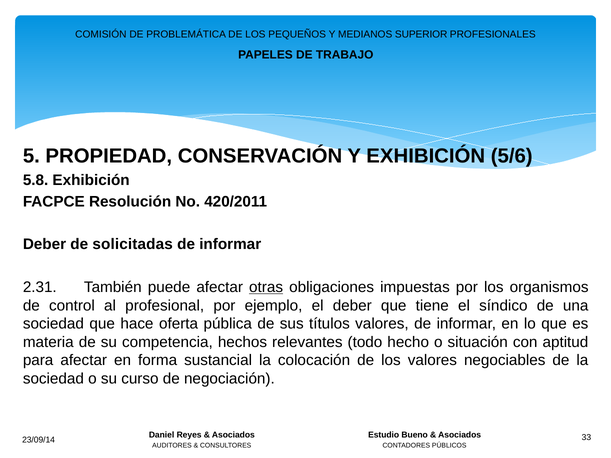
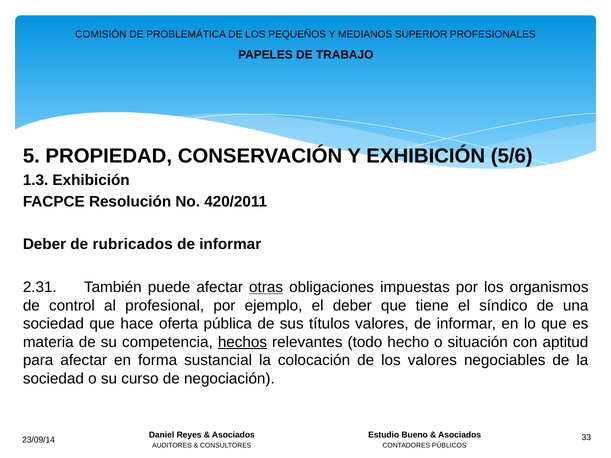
5.8: 5.8 -> 1.3
solicitadas: solicitadas -> rubricados
hechos underline: none -> present
